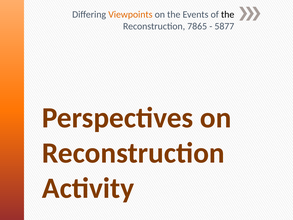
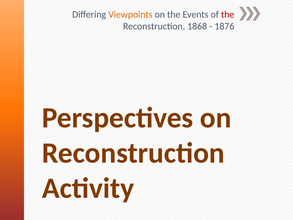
the at (228, 14) colour: black -> red
7865: 7865 -> 1868
5877: 5877 -> 1876
